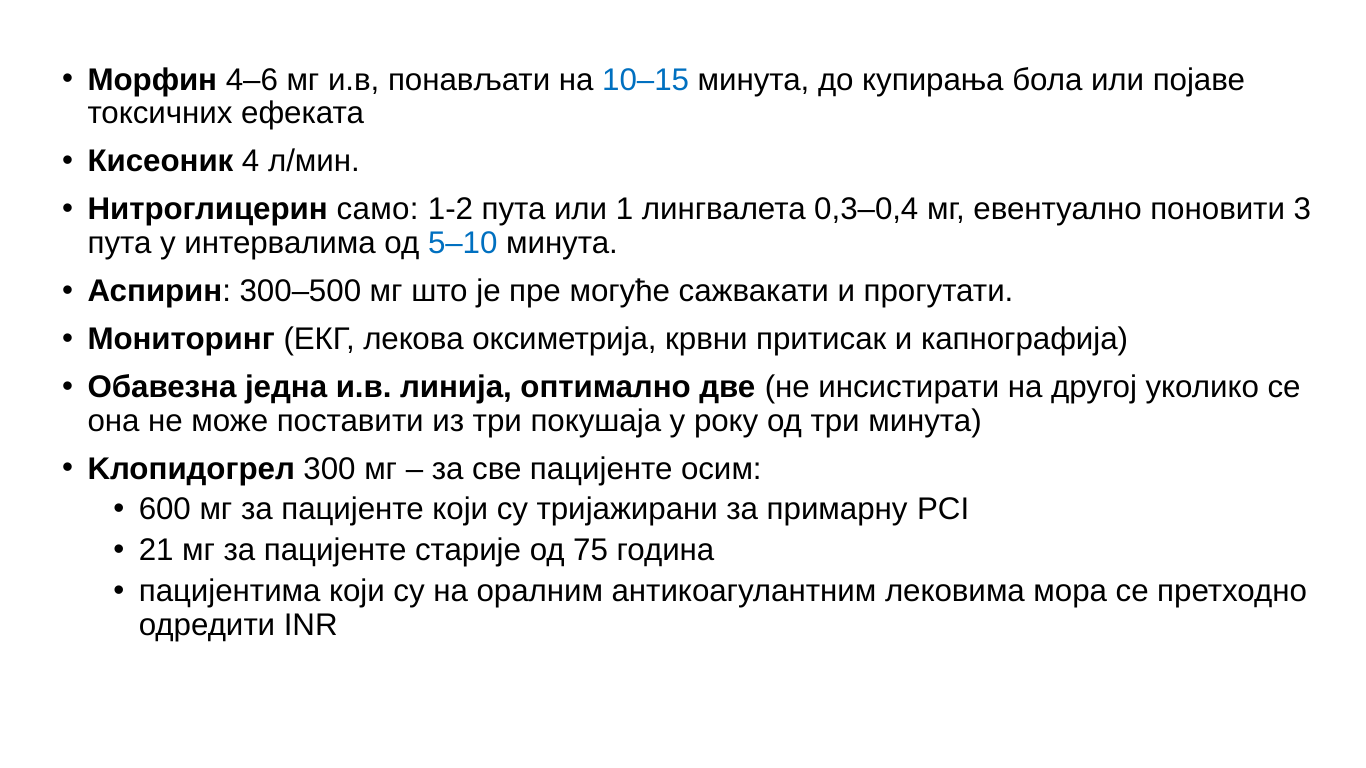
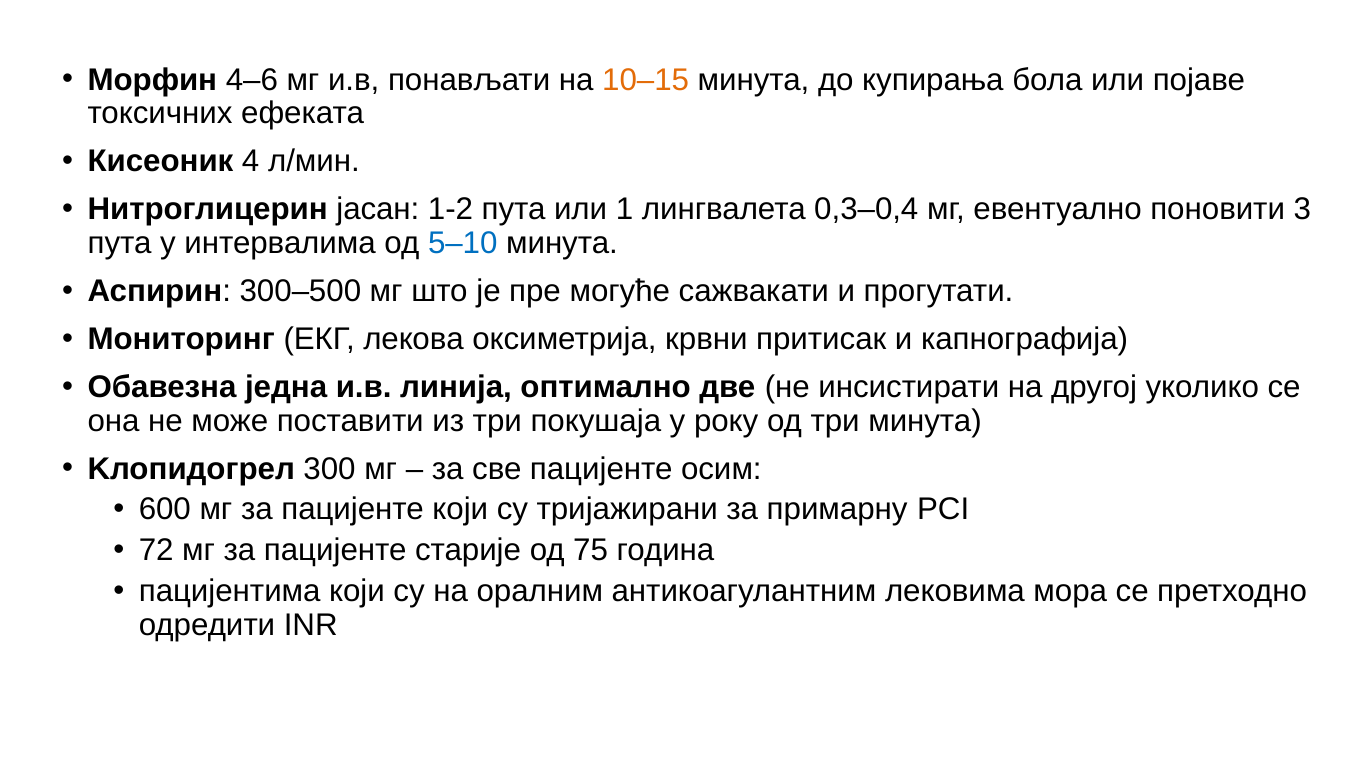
10–15 colour: blue -> orange
само: само -> јасан
21: 21 -> 72
